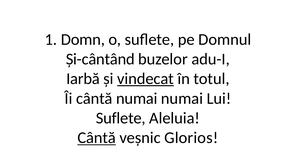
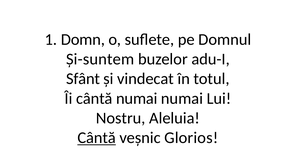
Și-cântând: Și-cântând -> Și-suntem
Iarbă: Iarbă -> Sfânt
vindecat underline: present -> none
Suflete at (121, 118): Suflete -> Nostru
